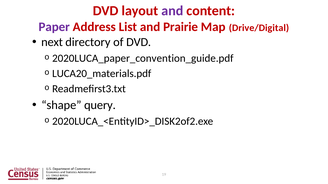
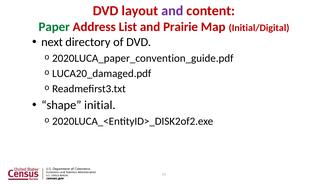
Paper colour: purple -> green
Drive/Digital: Drive/Digital -> Initial/Digital
LUCA20_materials.pdf: LUCA20_materials.pdf -> LUCA20_damaged.pdf
query: query -> initial
